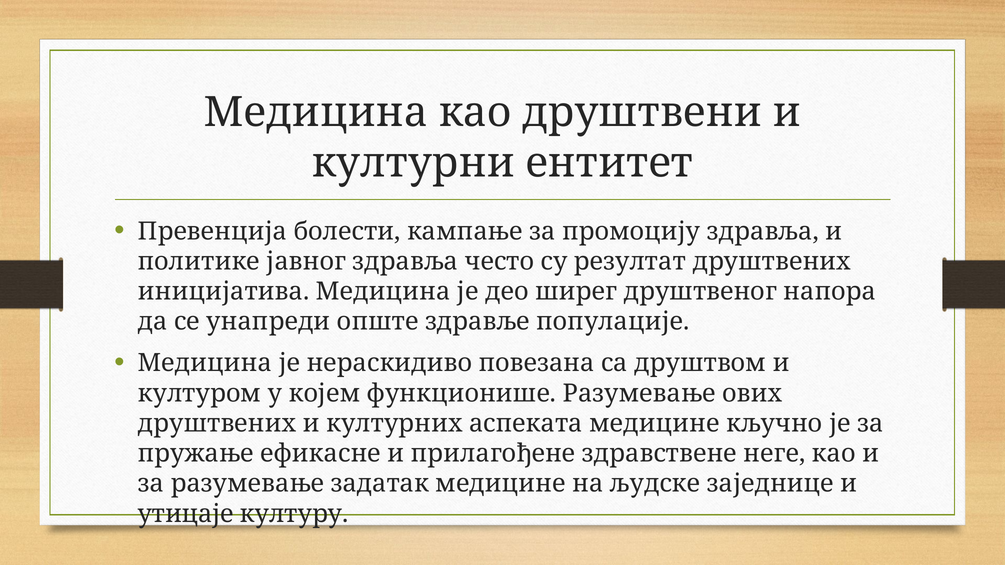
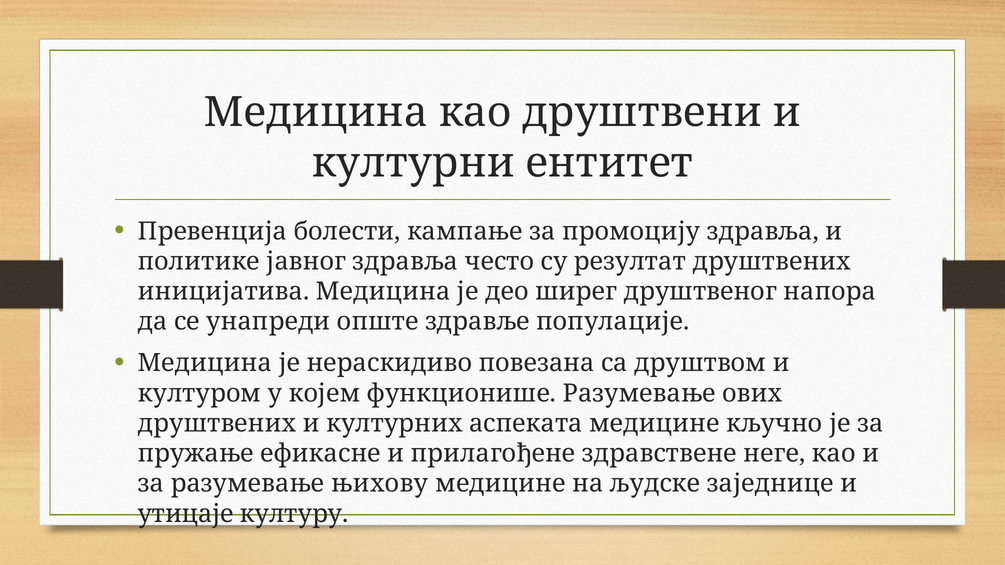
задатак: задатак -> њихову
